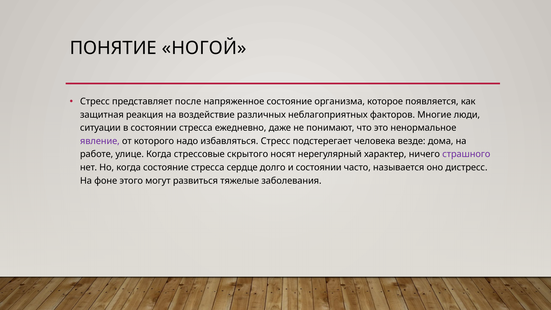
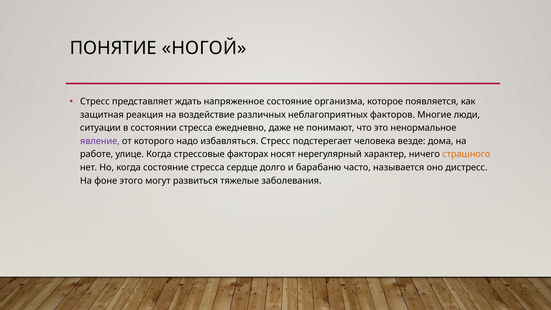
после: после -> ждать
скрытого: скрытого -> факторах
страшного colour: purple -> orange
и состоянии: состоянии -> барабаню
